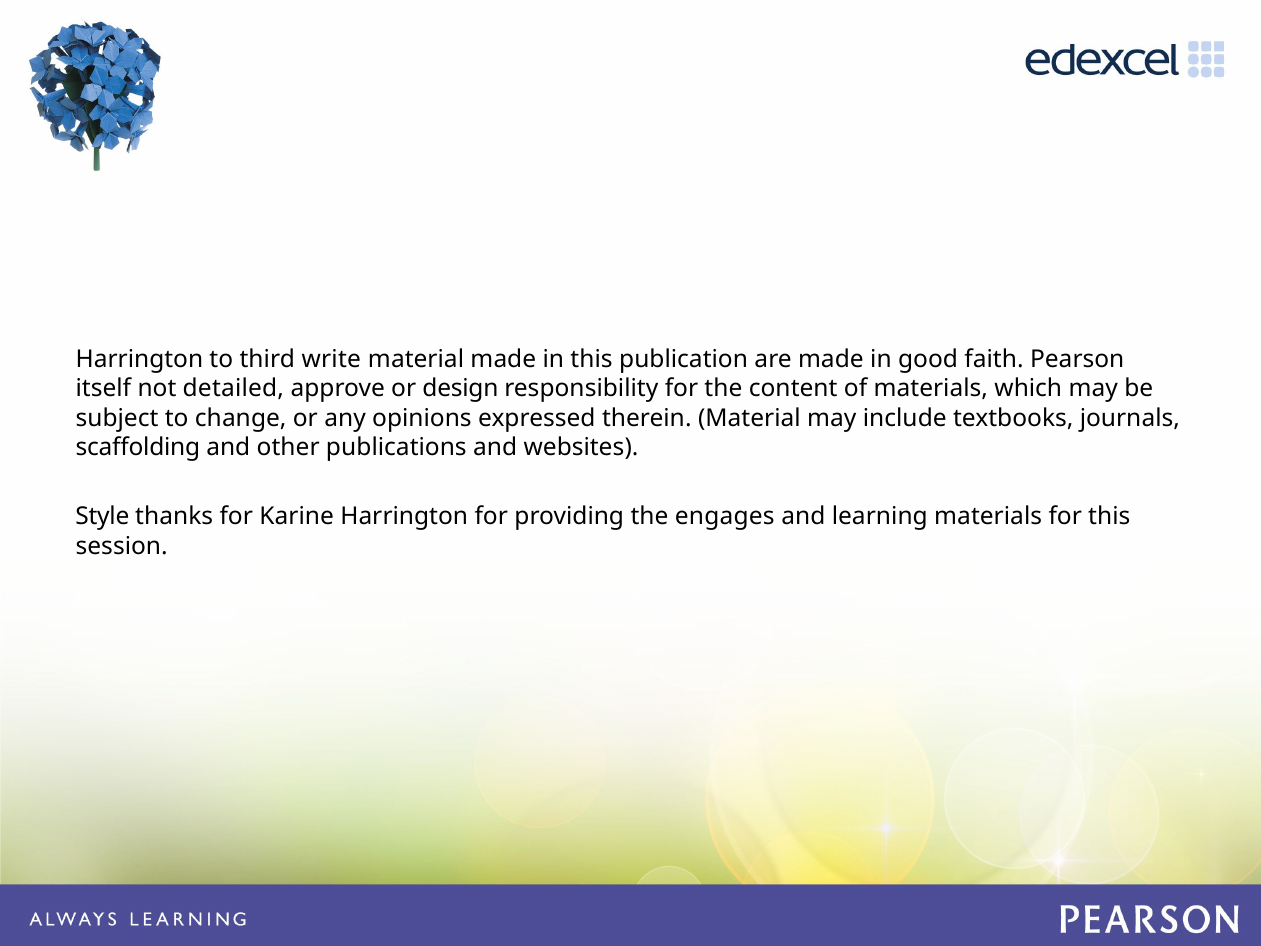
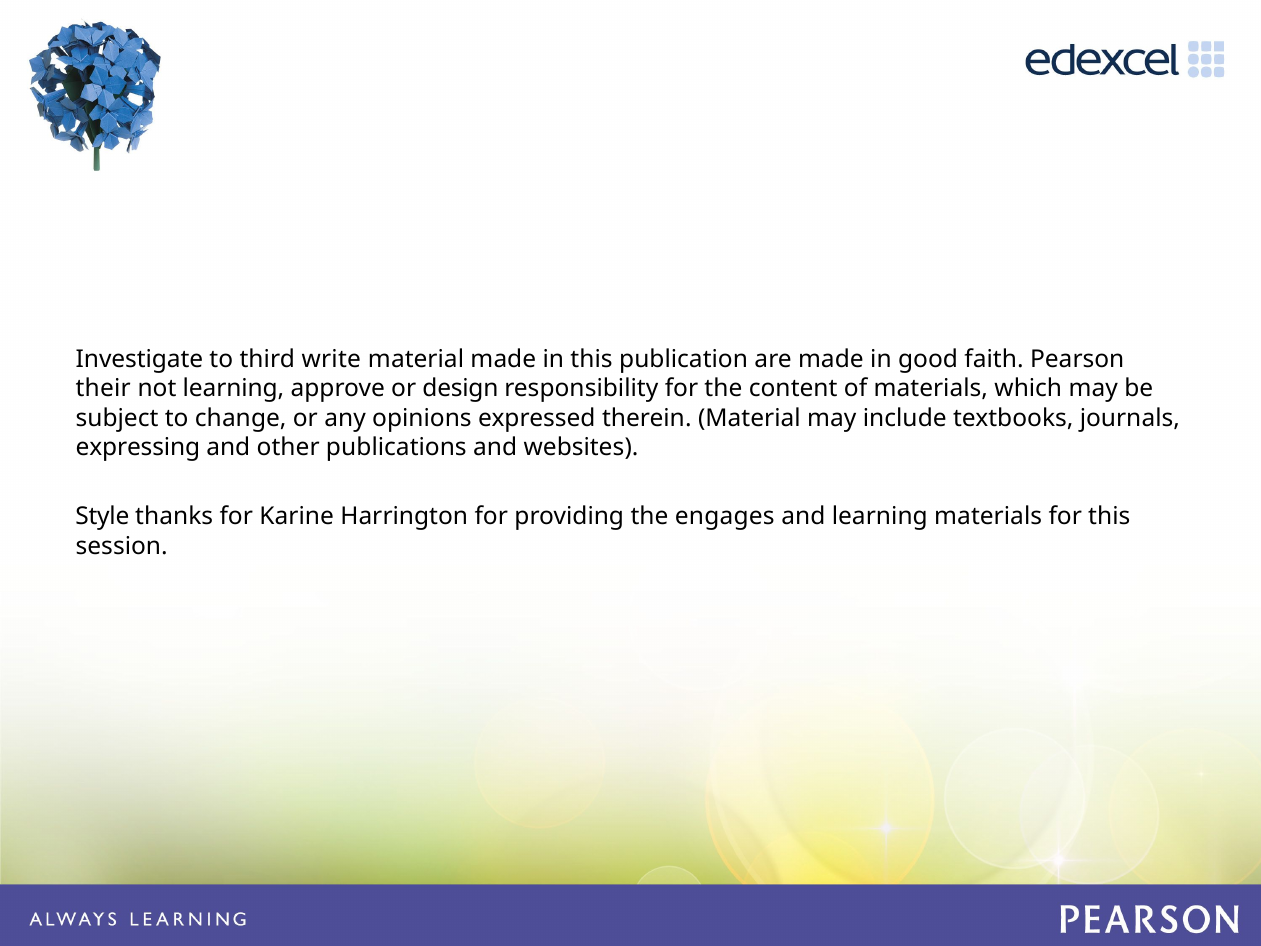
Harrington at (139, 359): Harrington -> Investigate
itself: itself -> their
not detailed: detailed -> learning
scaffolding: scaffolding -> expressing
